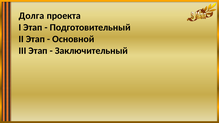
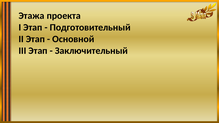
Долга: Долга -> Этажа
